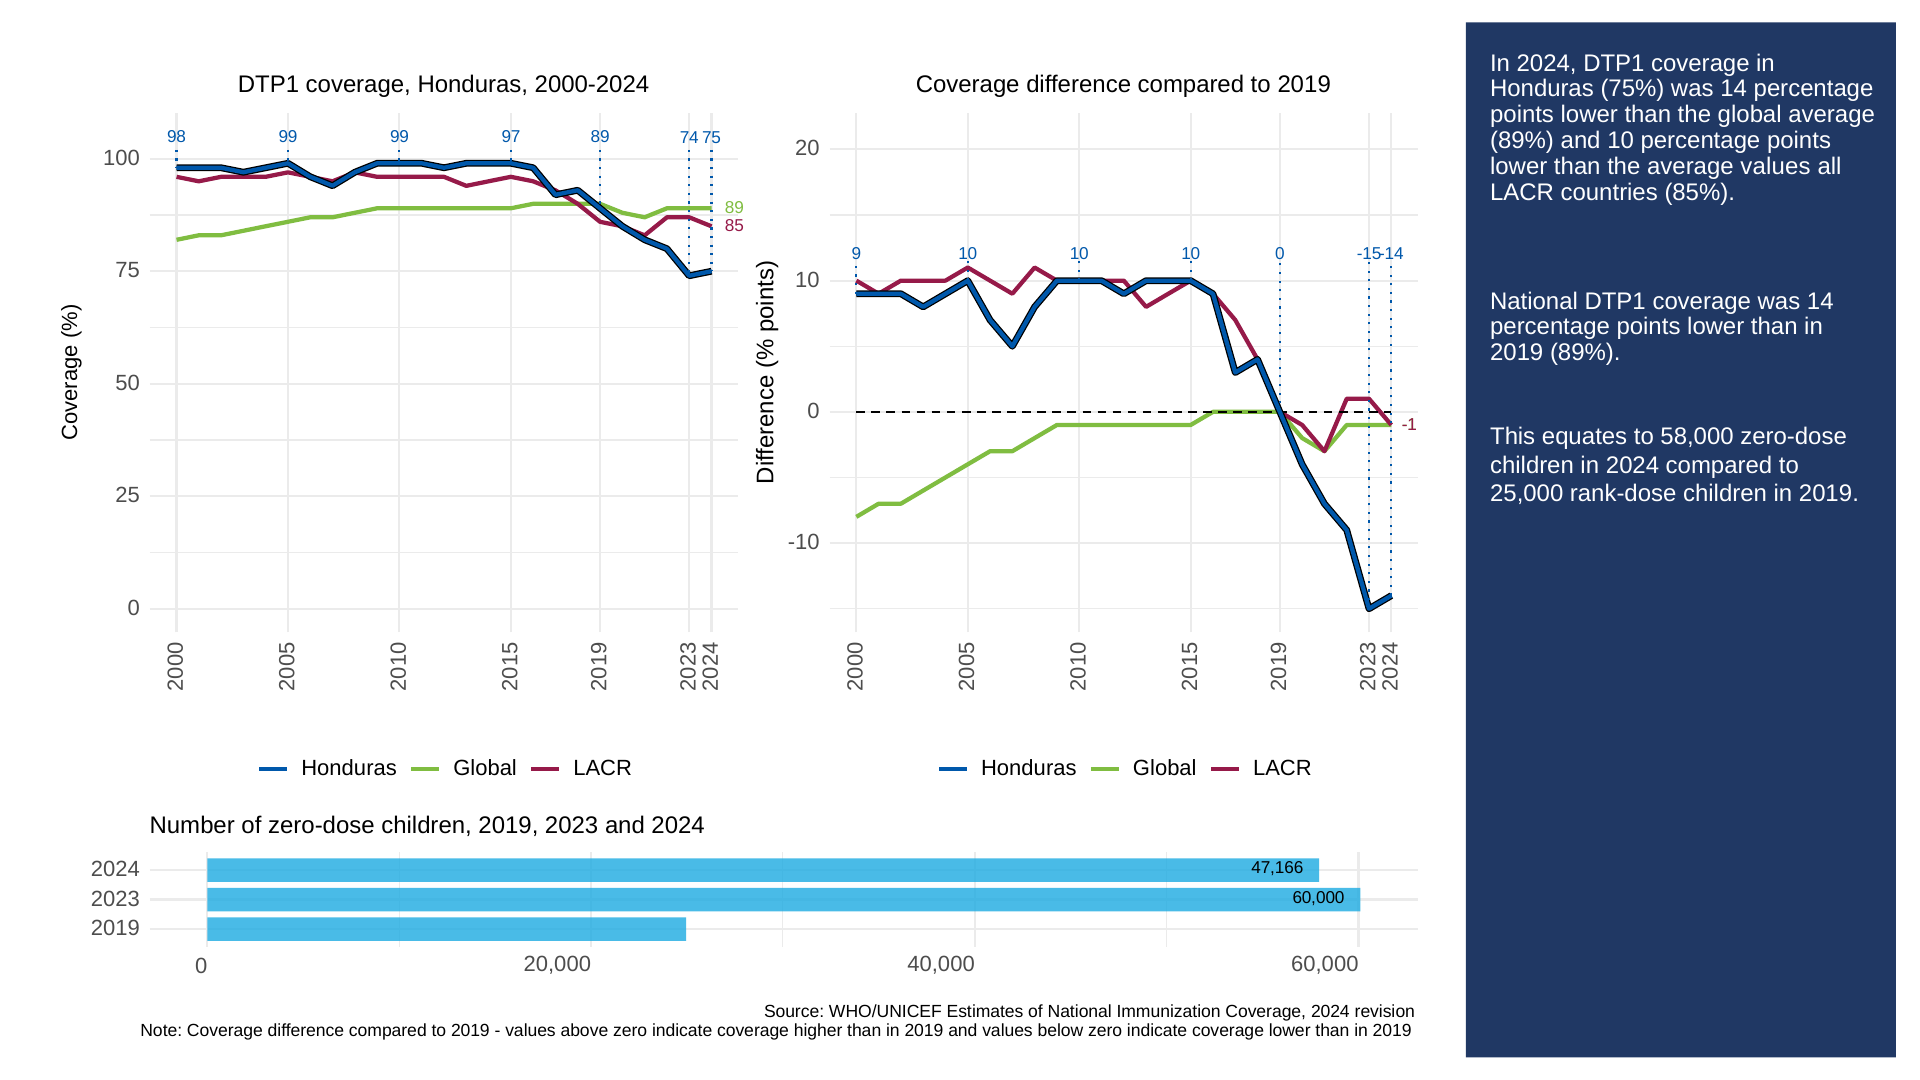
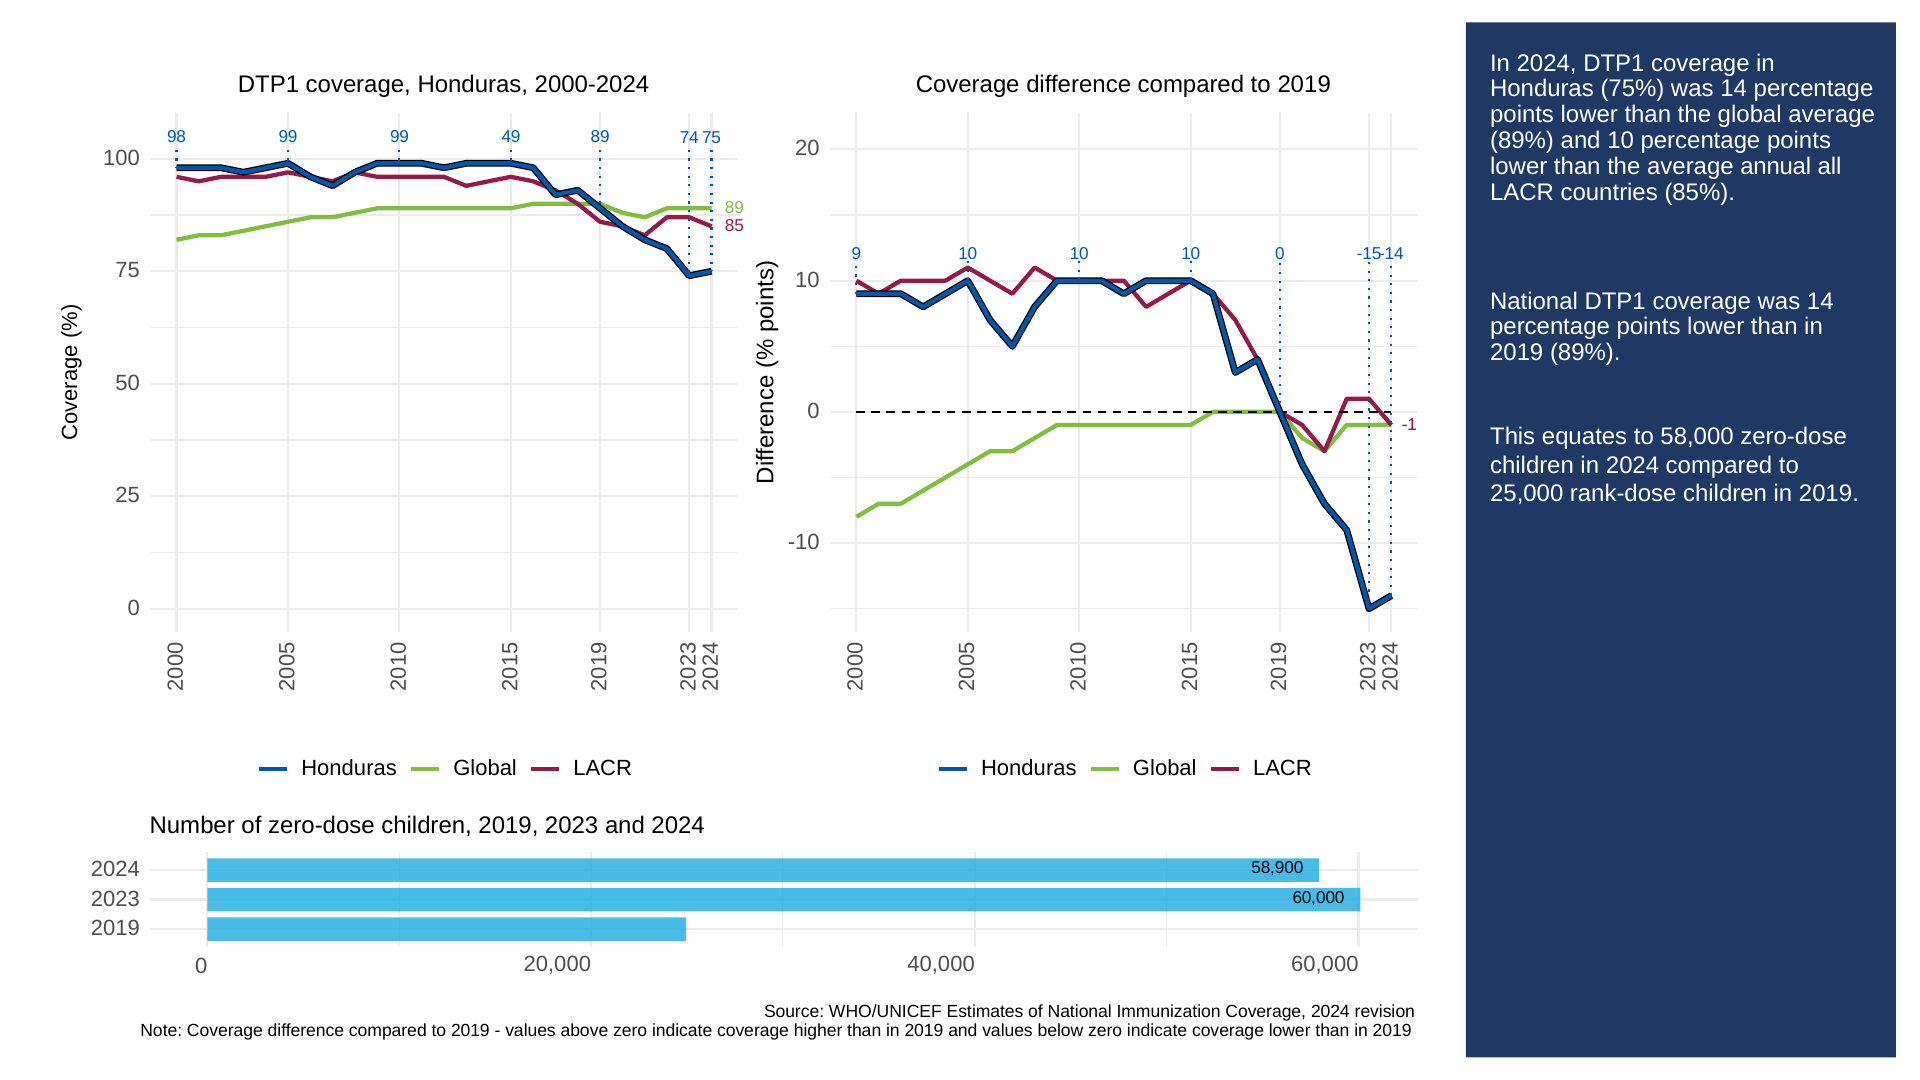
97: 97 -> 49
average values: values -> annual
47,166: 47,166 -> 58,900
